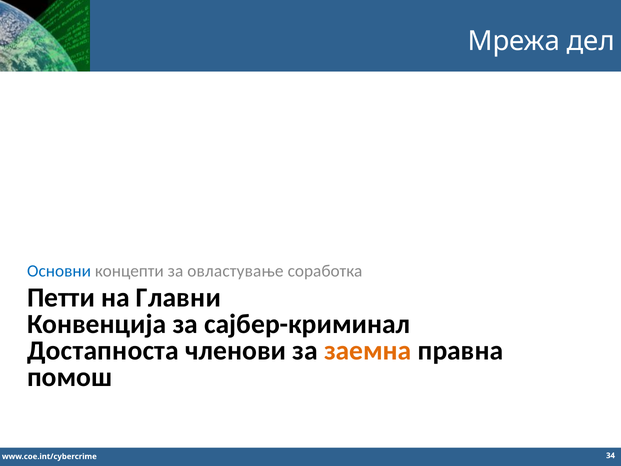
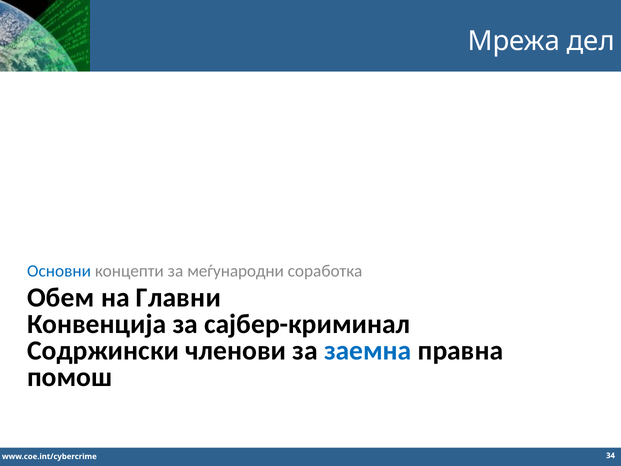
овластување: овластување -> меѓународни
Петти: Петти -> Обем
Достапноста: Достапноста -> Содржински
заемна colour: orange -> blue
